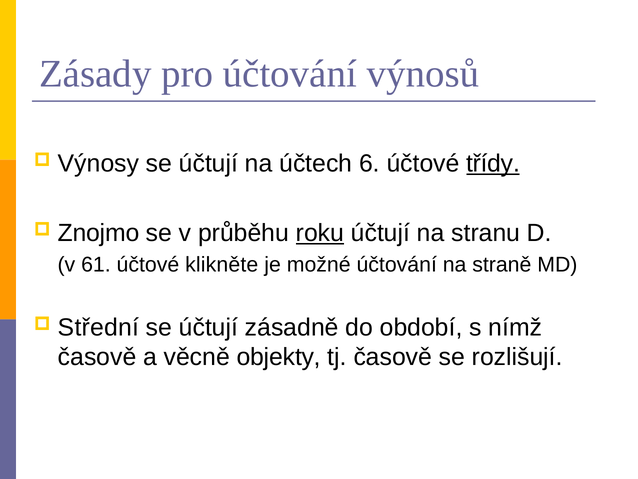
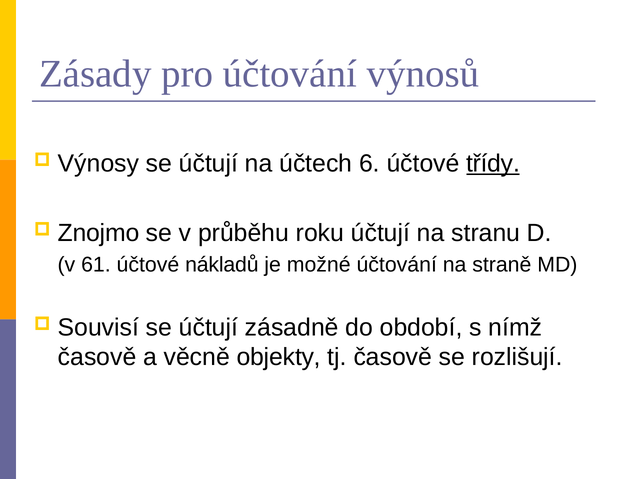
roku underline: present -> none
klikněte: klikněte -> nákladů
Střední: Střední -> Souvisí
